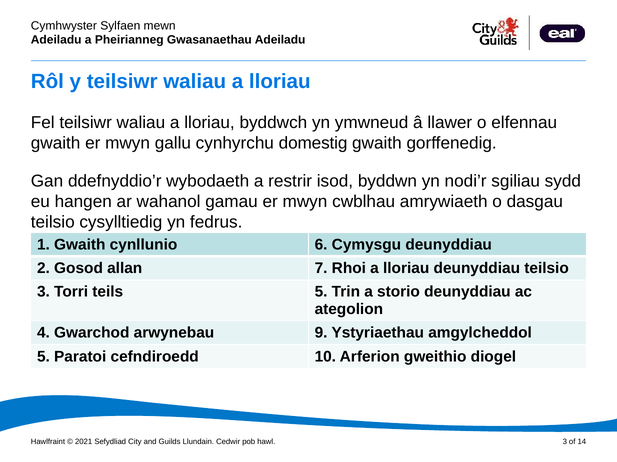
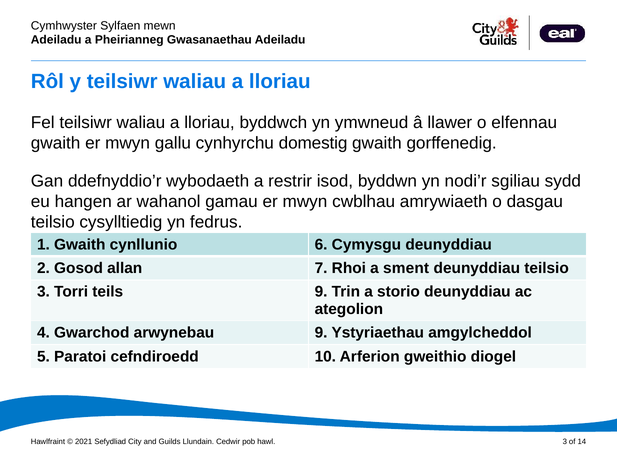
Rhoi a lloriau: lloriau -> sment
teils 5: 5 -> 9
